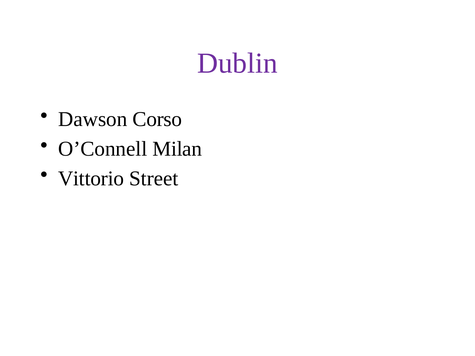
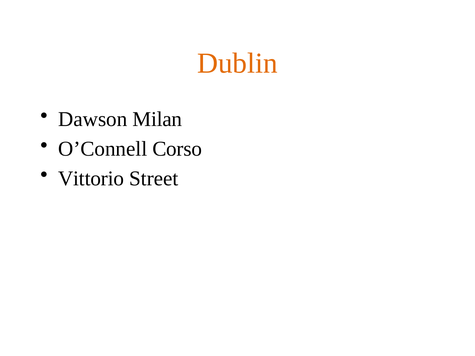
Dublin colour: purple -> orange
Corso: Corso -> Milan
Milan: Milan -> Corso
